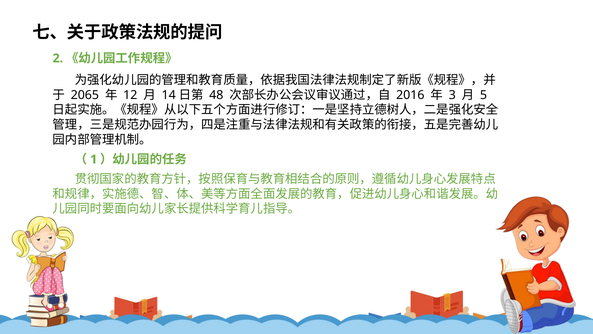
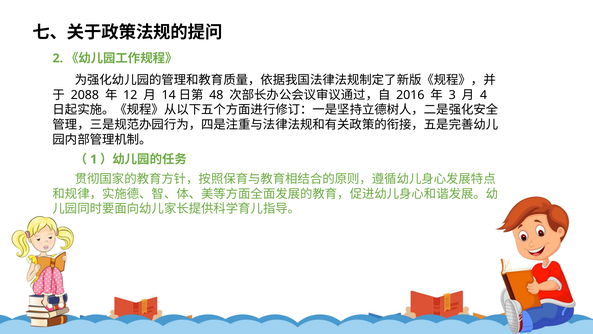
2065: 2065 -> 2088
5: 5 -> 4
